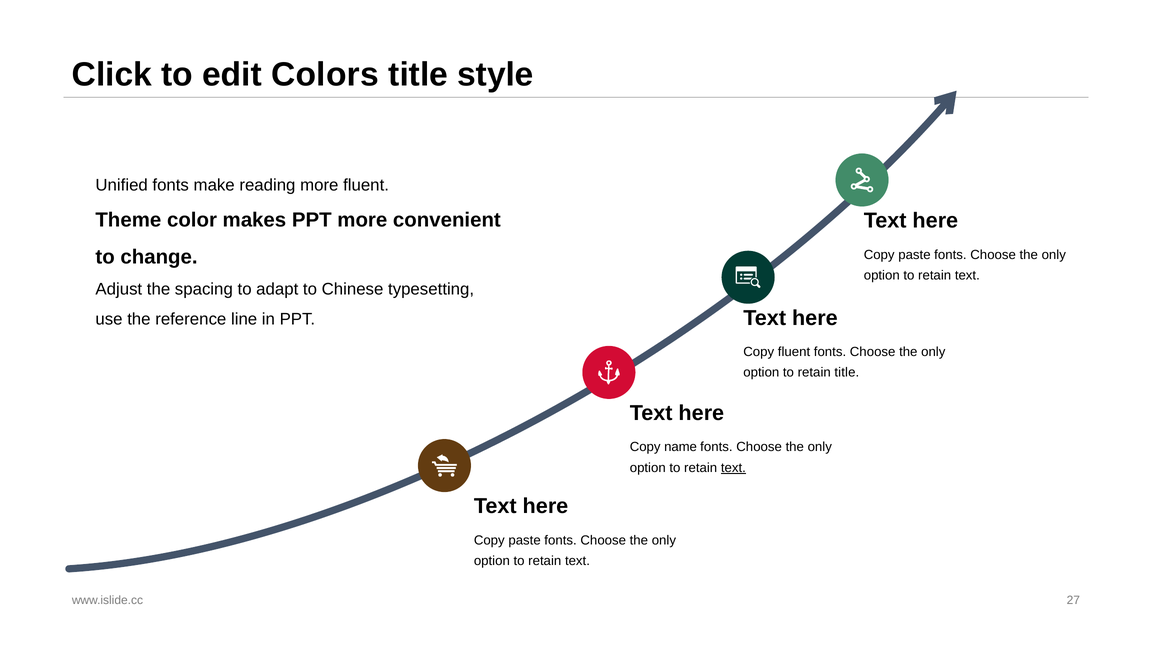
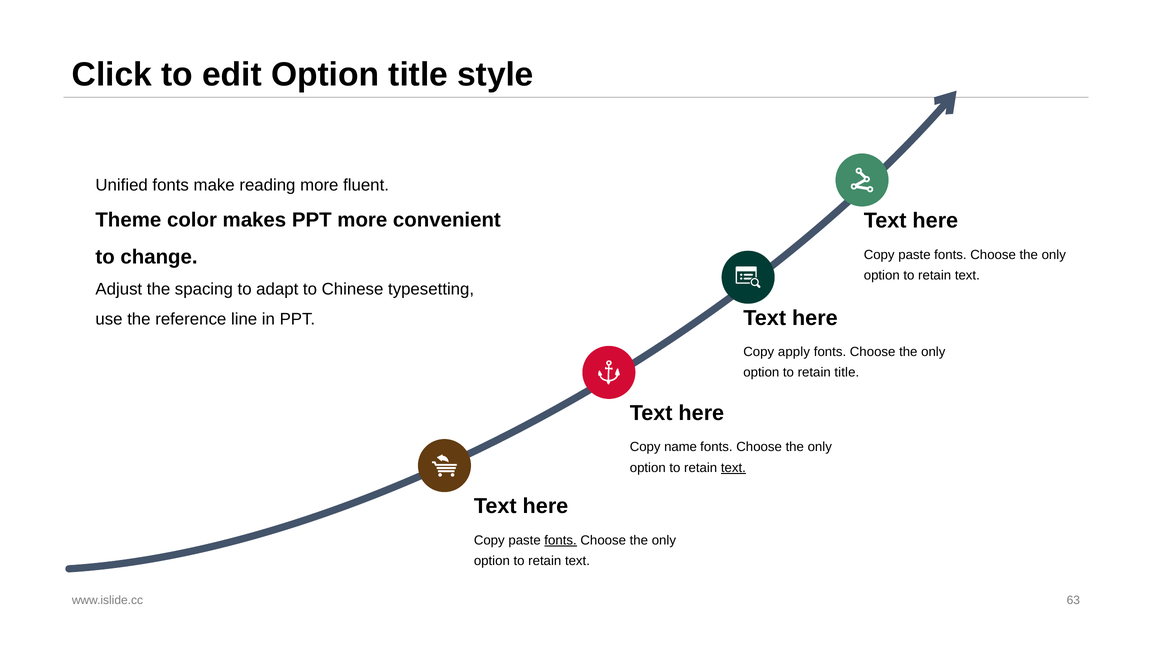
edit Colors: Colors -> Option
Copy fluent: fluent -> apply
fonts at (561, 540) underline: none -> present
27: 27 -> 63
